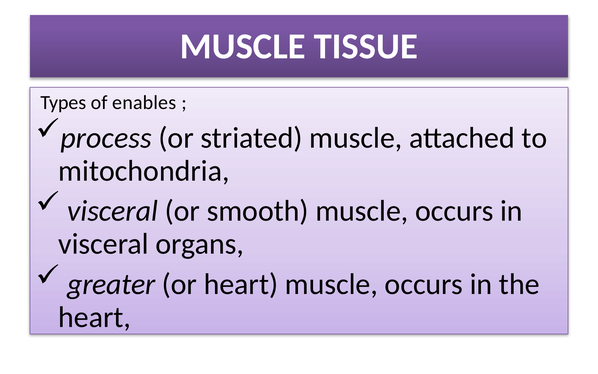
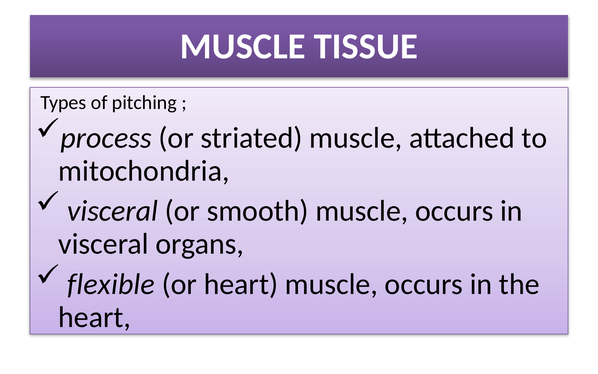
enables: enables -> pitching
greater: greater -> flexible
